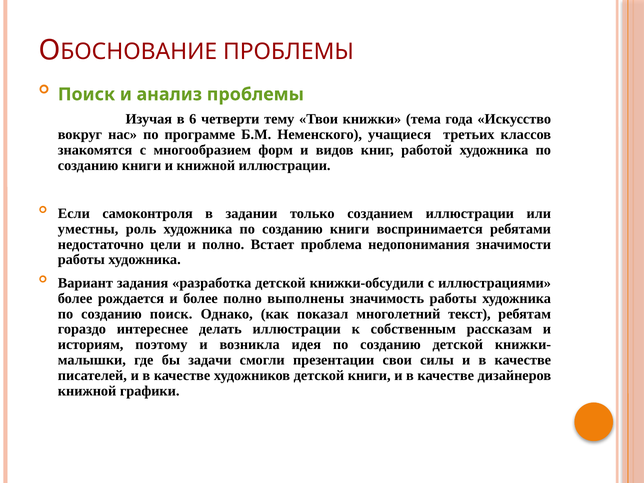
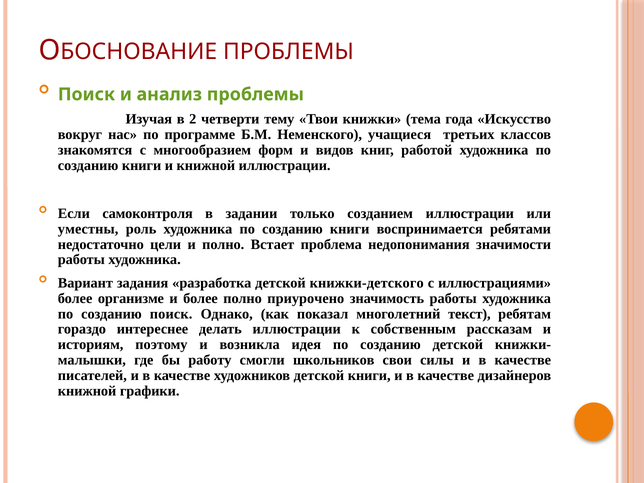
6: 6 -> 2
книжки-обсудили: книжки-обсудили -> книжки-детского
рождается: рождается -> организме
выполнены: выполнены -> приурочено
задачи: задачи -> работу
презентации: презентации -> школьников
